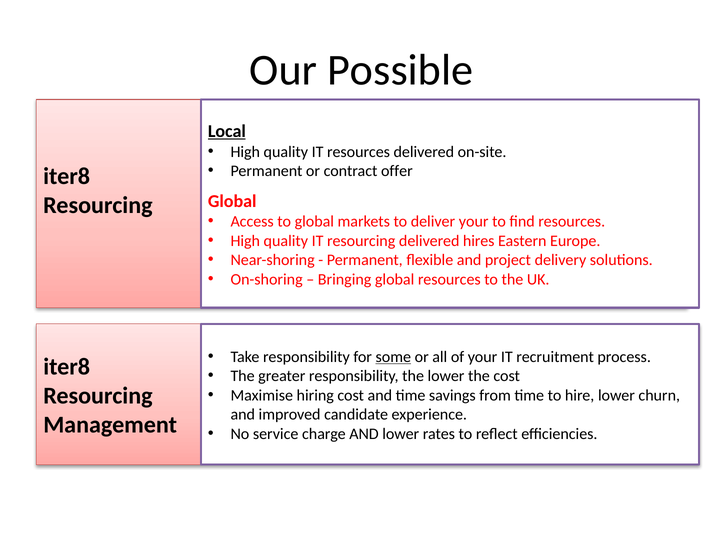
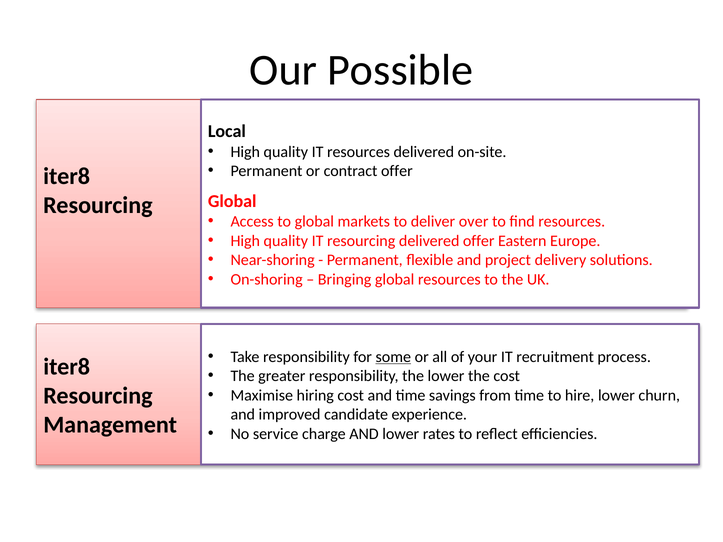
Local underline: present -> none
deliver your: your -> over
delivered hires: hires -> offer
